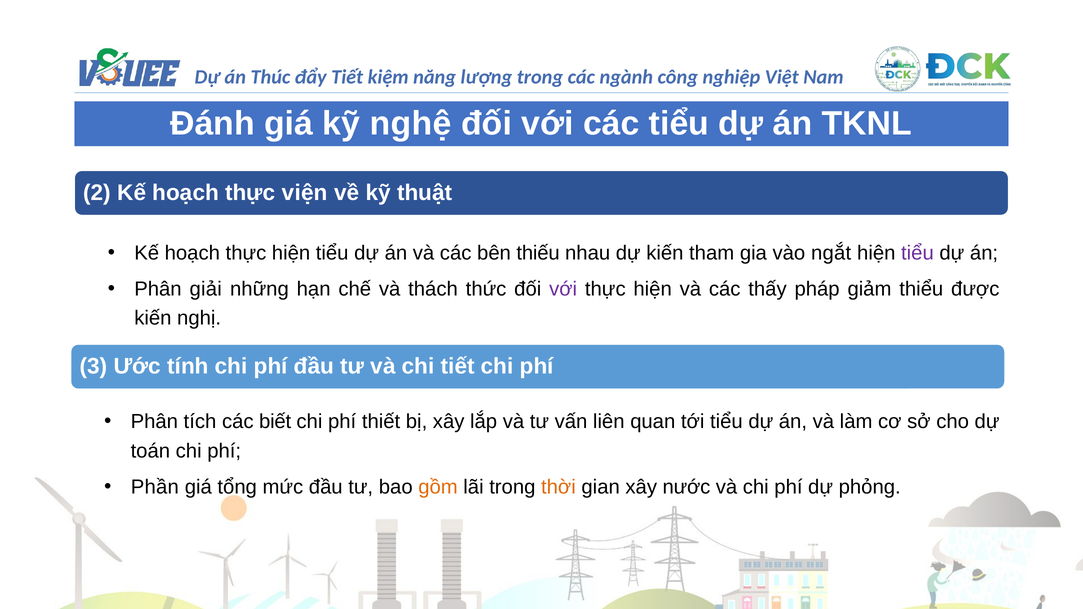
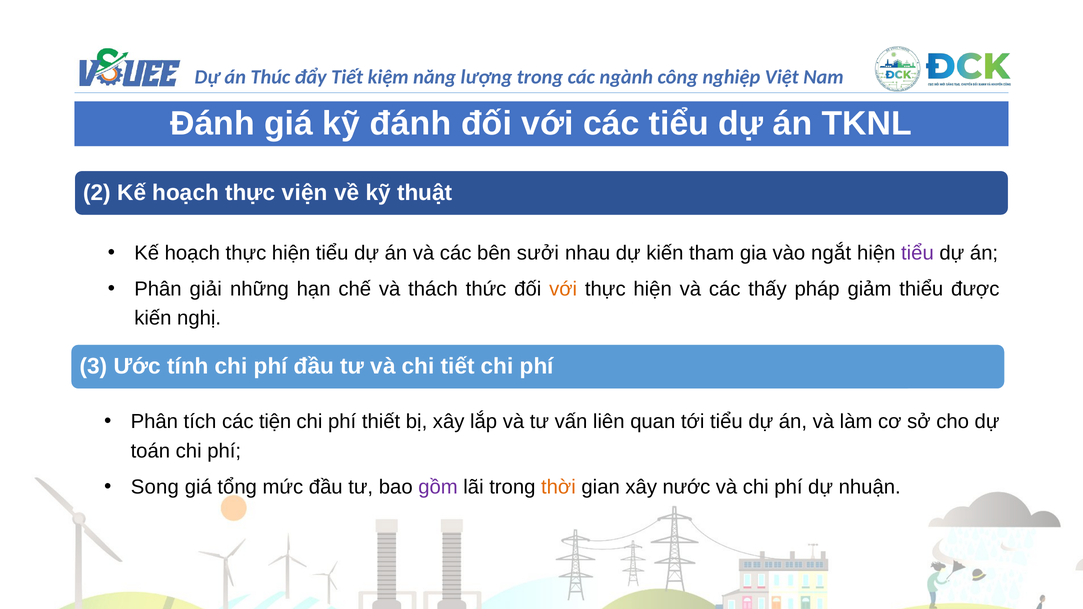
kỹ nghệ: nghệ -> đánh
thiếu: thiếu -> sưởi
với at (563, 289) colour: purple -> orange
biết: biết -> tiện
Phần: Phần -> Song
gồm colour: orange -> purple
phỏng: phỏng -> nhuận
